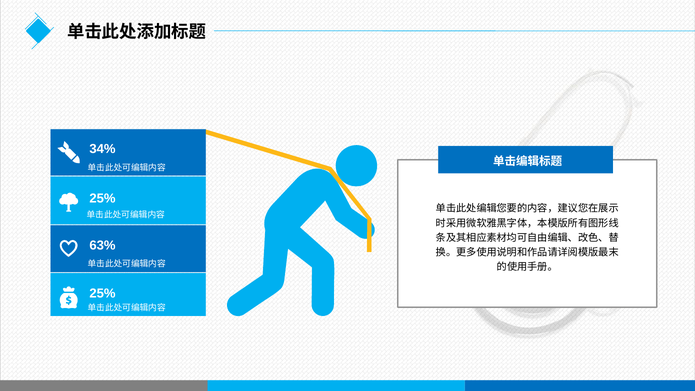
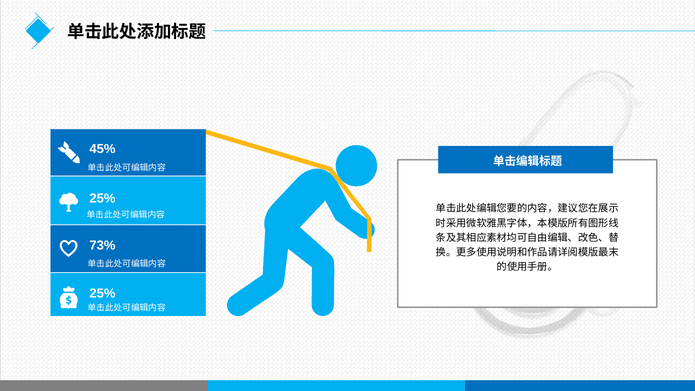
34%: 34% -> 45%
63%: 63% -> 73%
